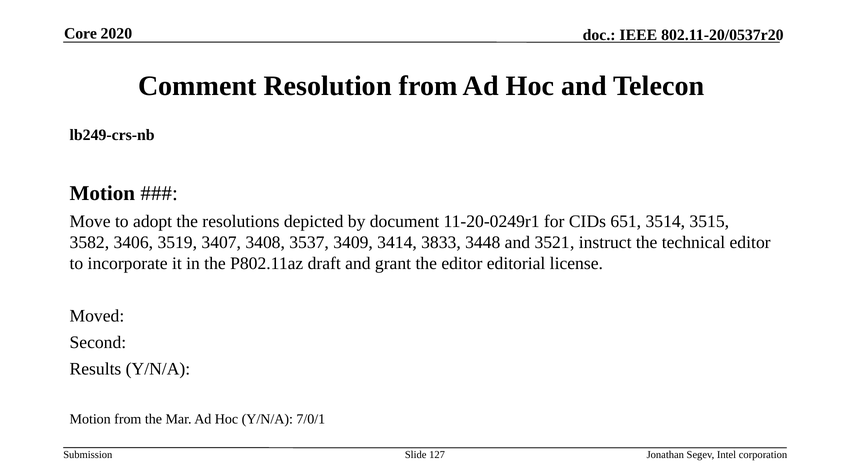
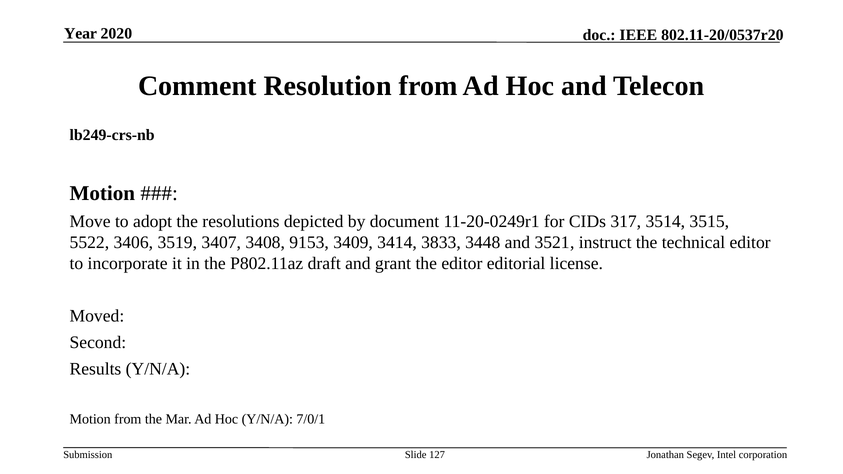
Core: Core -> Year
651: 651 -> 317
3582: 3582 -> 5522
3537: 3537 -> 9153
